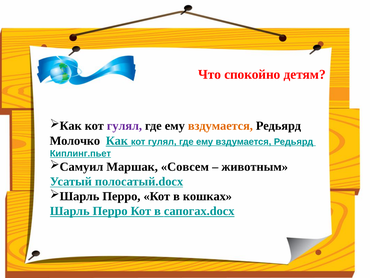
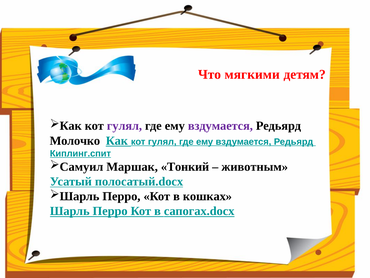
спокойно: спокойно -> мягкими
вздумается at (220, 126) colour: orange -> purple
Киплинг.пьет: Киплинг.пьет -> Киплинг.спит
Совсем: Совсем -> Тонкий
